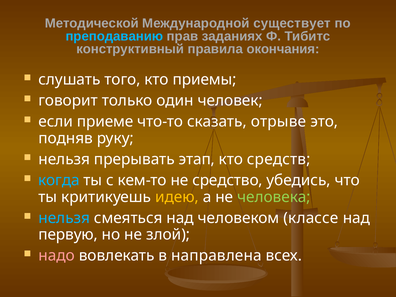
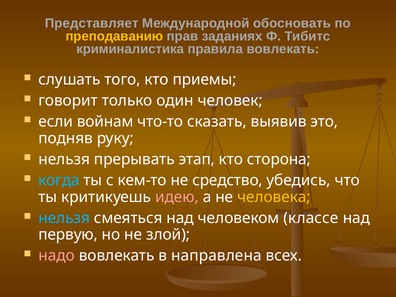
Методической: Методической -> Представляет
существует: существует -> обосновать
преподаванию colour: light blue -> yellow
конструктивный: конструктивный -> криминалистика
правила окончания: окончания -> вовлекать
приеме: приеме -> войнам
отрыве: отрыве -> выявив
средств: средств -> сторона
идею colour: yellow -> pink
человека colour: light green -> yellow
